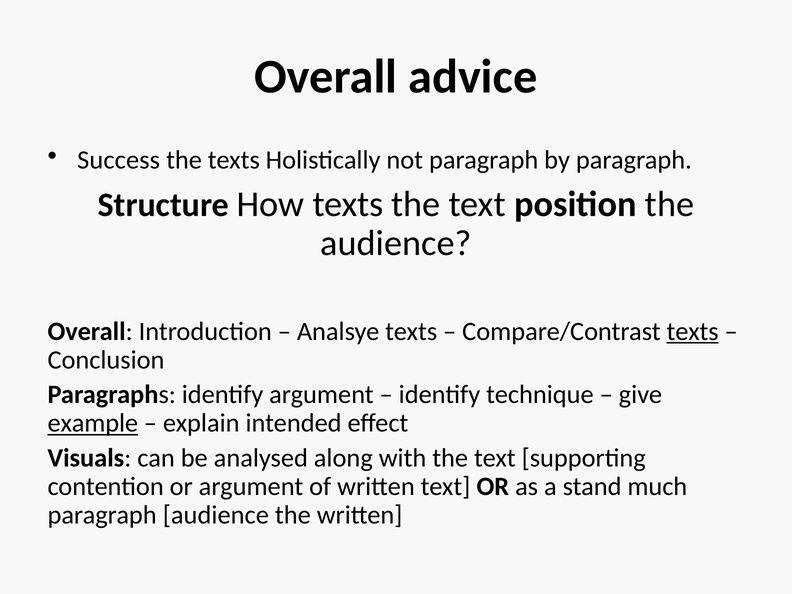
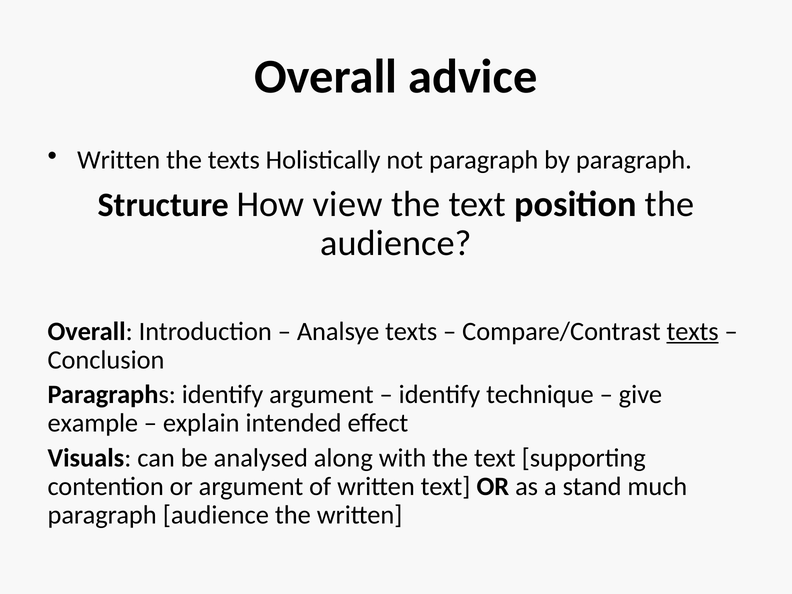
Success at (119, 160): Success -> Written
How texts: texts -> view
example underline: present -> none
